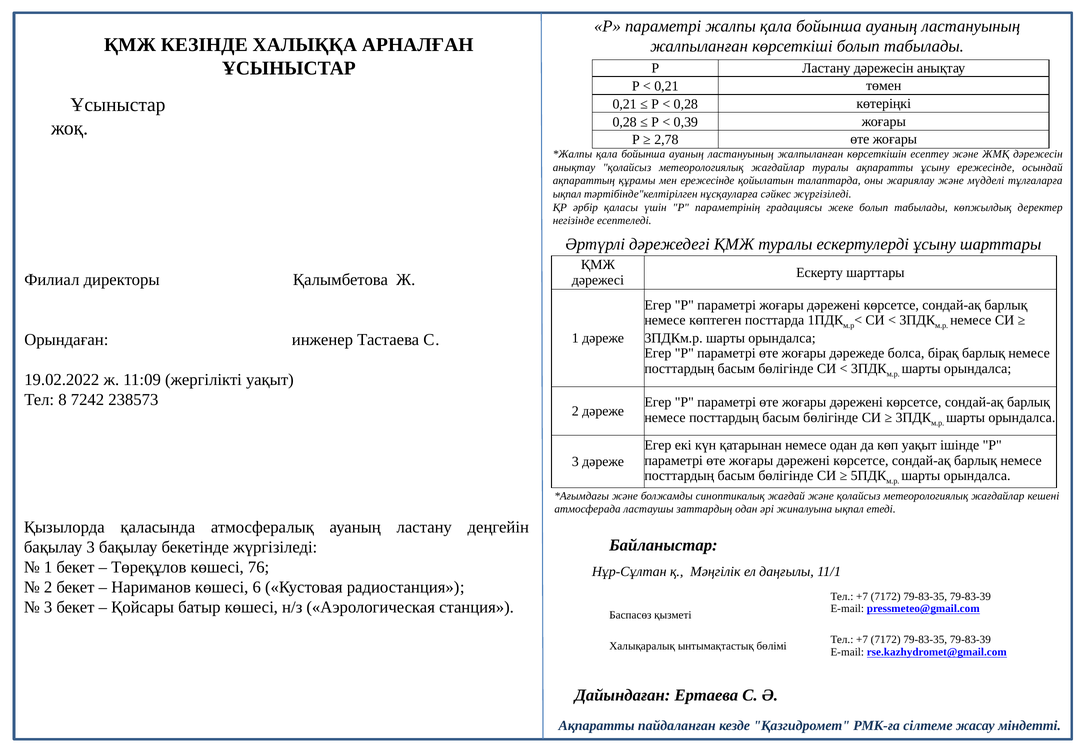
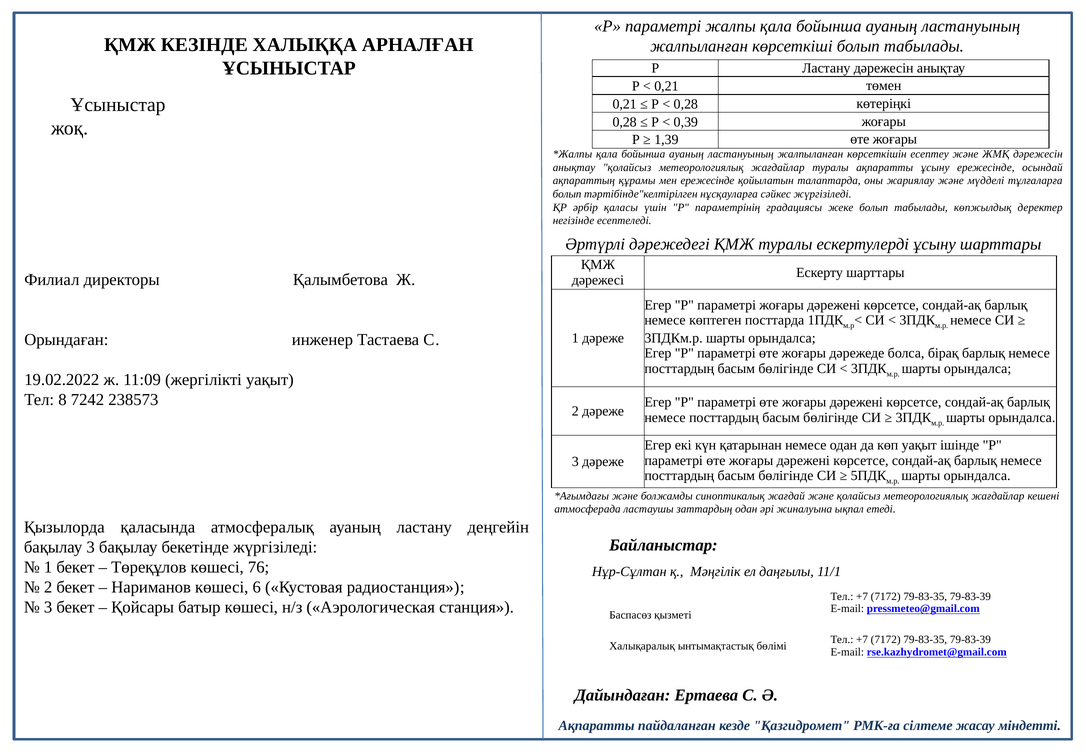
2,78: 2,78 -> 1,39
ықпал at (567, 194): ықпал -> болып
